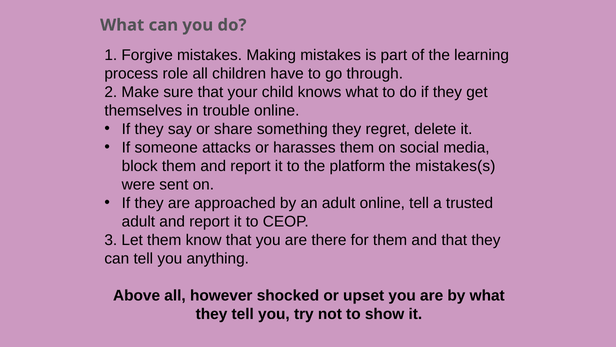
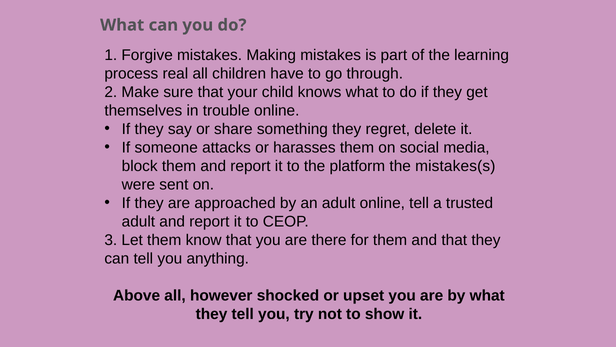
role: role -> real
